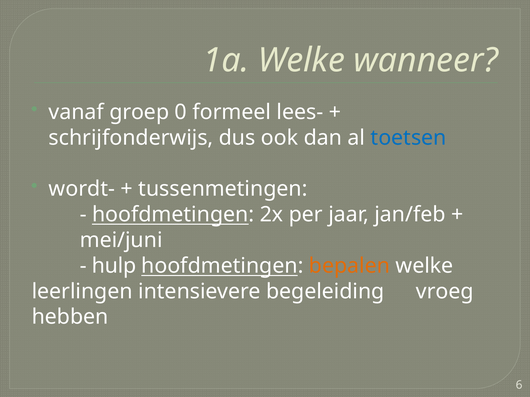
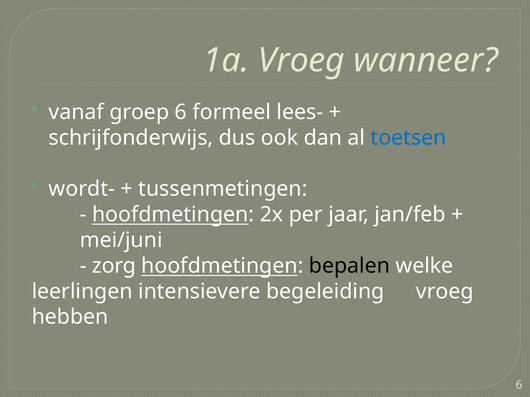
1a Welke: Welke -> Vroeg
groep 0: 0 -> 6
hulp: hulp -> zorg
bepalen colour: orange -> black
